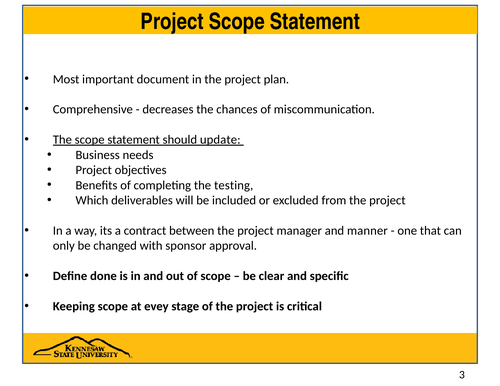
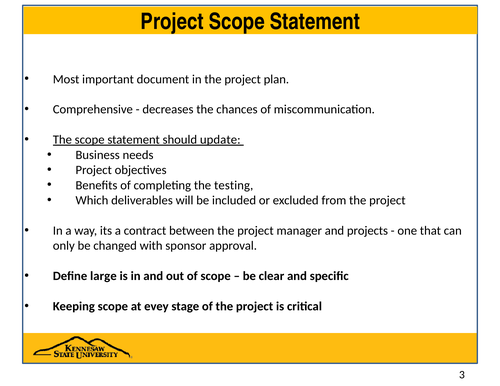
manner: manner -> projects
done: done -> large
